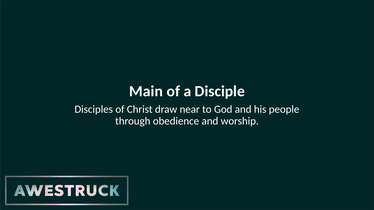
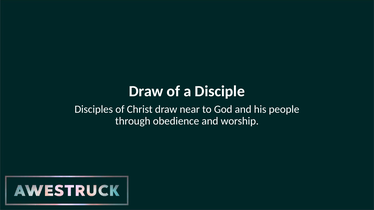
Main at (146, 91): Main -> Draw
